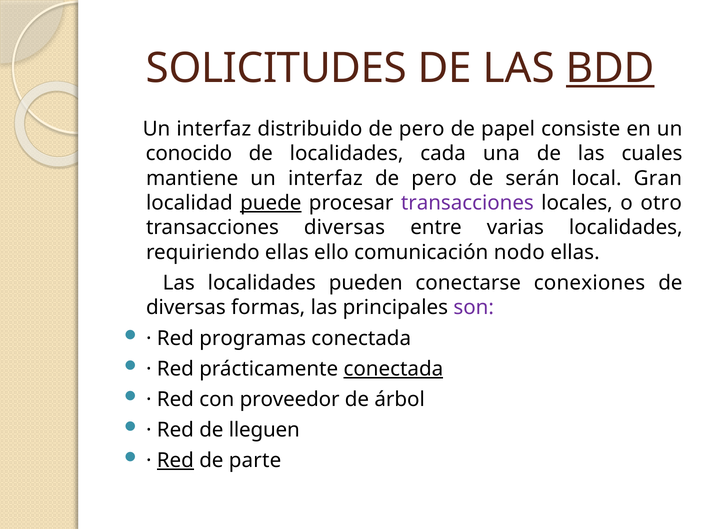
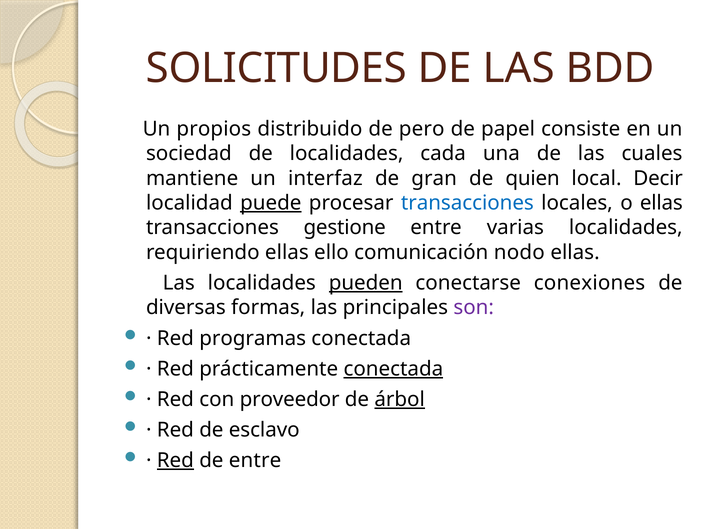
BDD underline: present -> none
interfaz at (214, 129): interfaz -> propios
conocido: conocido -> sociedad
pero at (434, 178): pero -> gran
serán: serán -> quien
Gran: Gran -> Decir
transacciones at (467, 203) colour: purple -> blue
o otro: otro -> ellas
transacciones diversas: diversas -> gestione
pueden underline: none -> present
árbol underline: none -> present
lleguen: lleguen -> esclavo
de parte: parte -> entre
